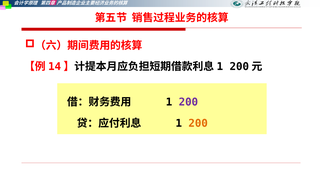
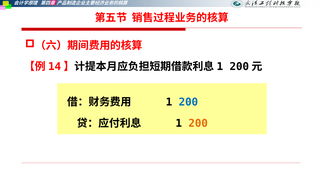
200 at (188, 102) colour: purple -> blue
